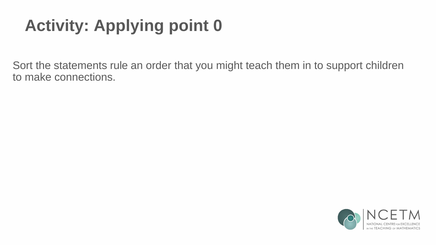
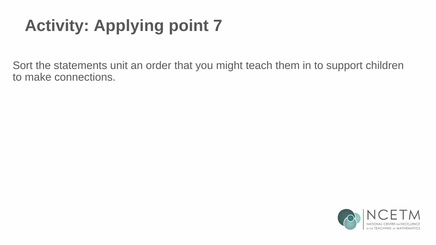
0: 0 -> 7
rule: rule -> unit
